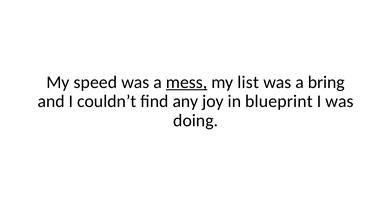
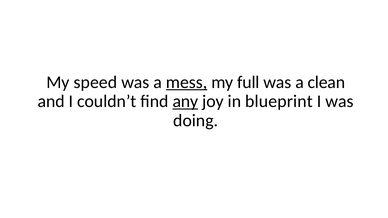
list: list -> full
bring: bring -> clean
any underline: none -> present
